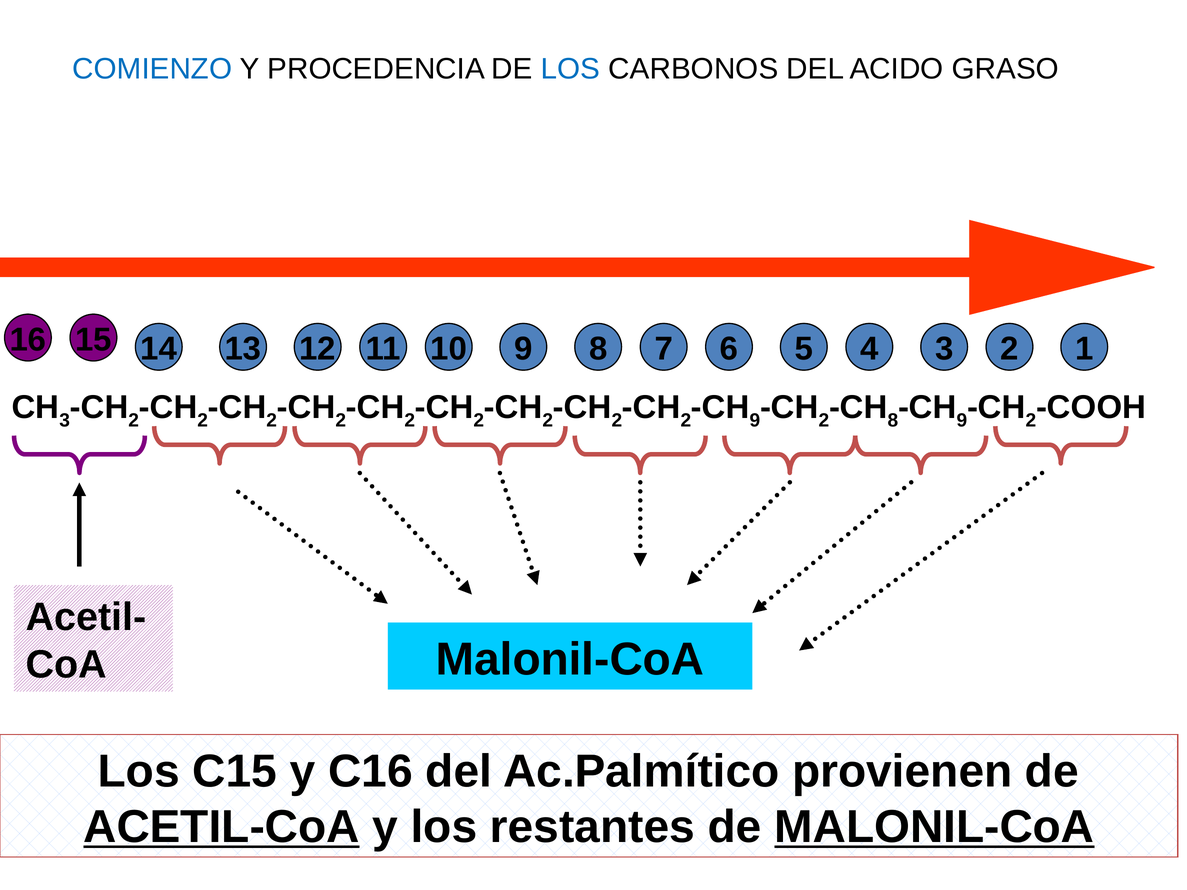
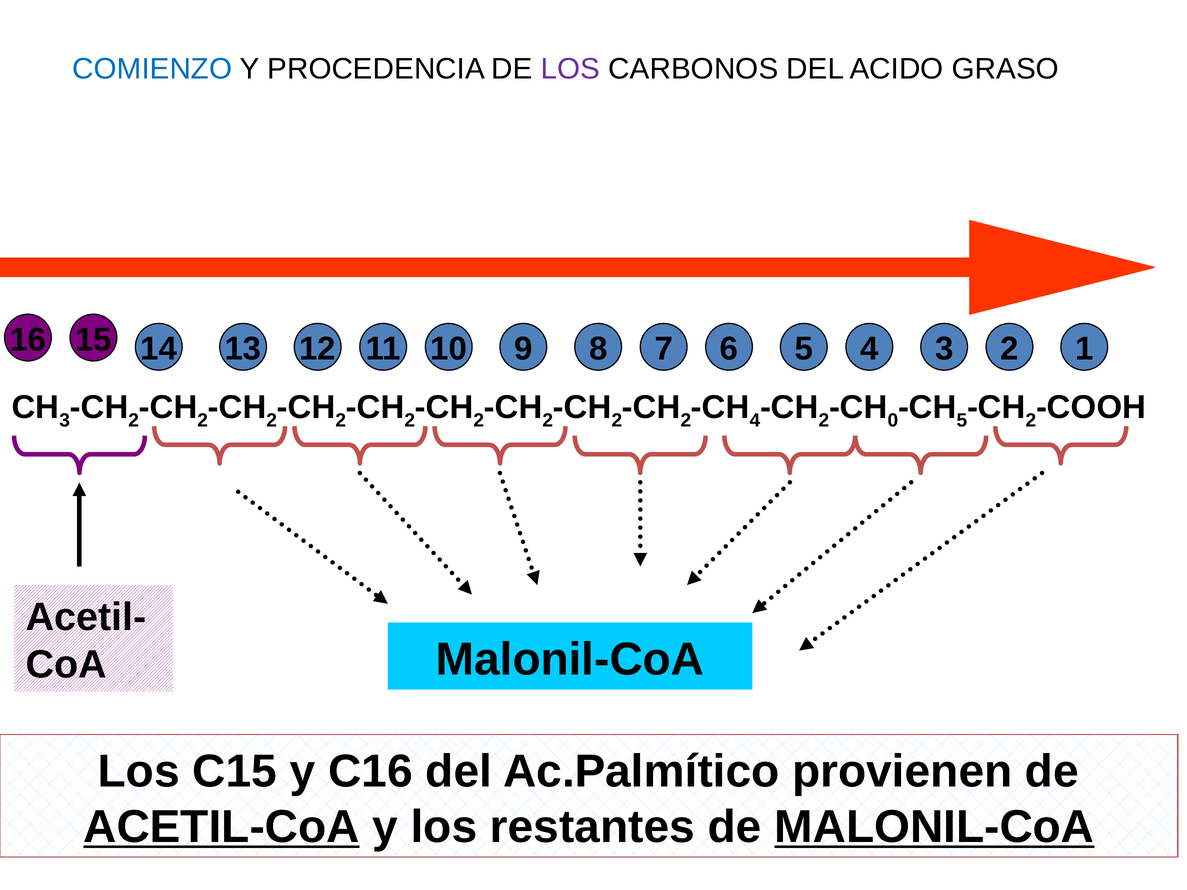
LOS at (571, 69) colour: blue -> purple
9 at (755, 420): 9 -> 4
8 at (893, 420): 8 -> 0
9 at (962, 420): 9 -> 5
